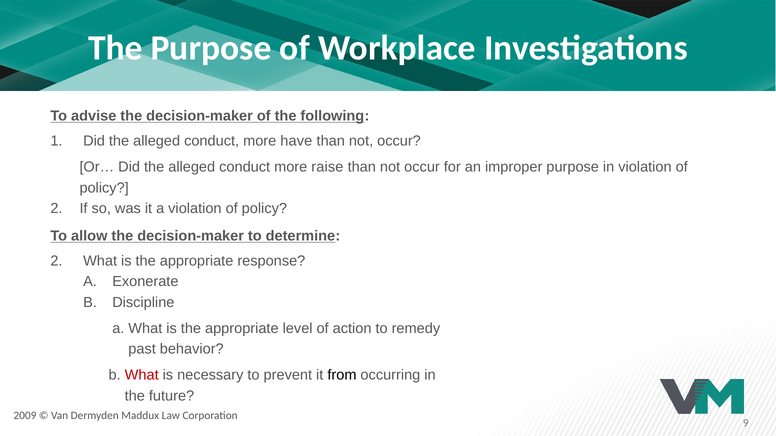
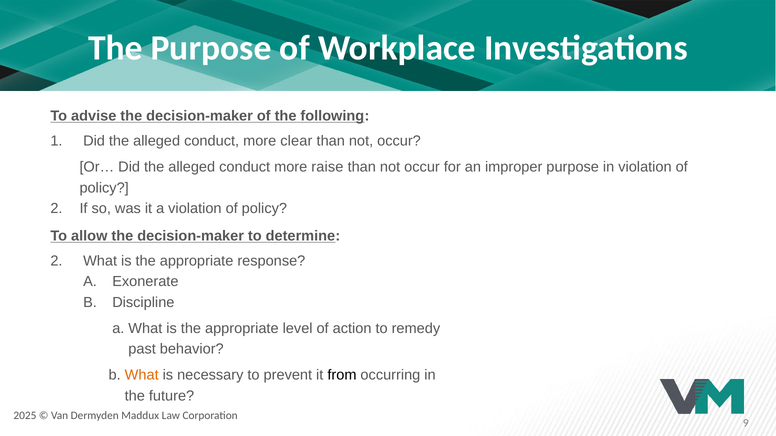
have: have -> clear
What at (142, 375) colour: red -> orange
2009: 2009 -> 2025
